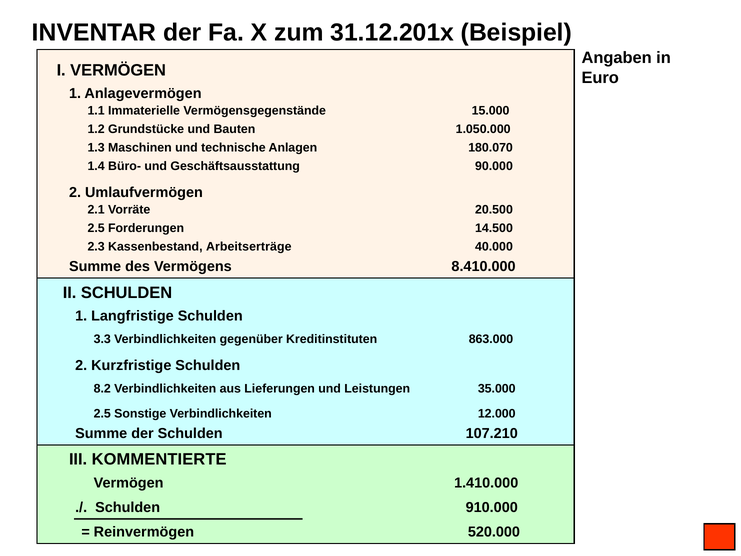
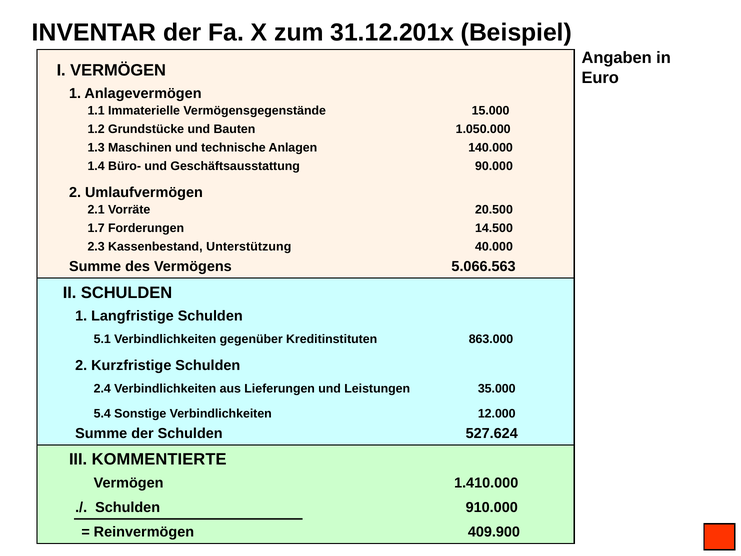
180.070: 180.070 -> 140.000
2.5 at (96, 228): 2.5 -> 1.7
Arbeitserträge: Arbeitserträge -> Unterstützung
8.410.000: 8.410.000 -> 5.066.563
3.3: 3.3 -> 5.1
8.2: 8.2 -> 2.4
2.5 at (102, 413): 2.5 -> 5.4
107.210: 107.210 -> 527.624
520.000: 520.000 -> 409.900
